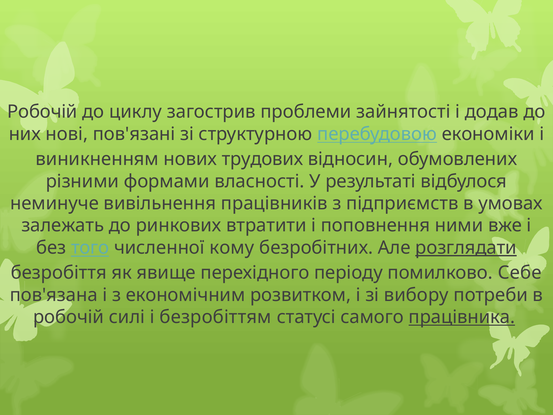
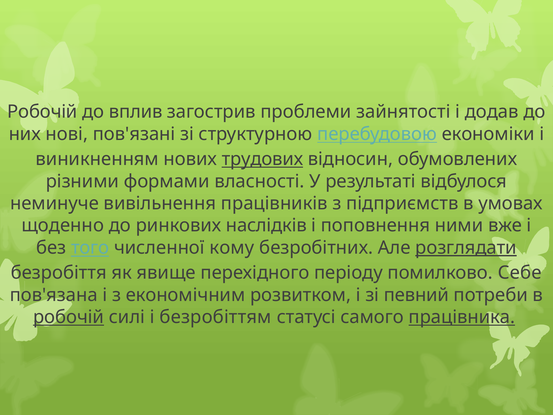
циклу: циклу -> вплив
трудових underline: none -> present
залежать: залежать -> щоденно
втратити: втратити -> наслідків
вибору: вибору -> певний
робочій at (69, 317) underline: none -> present
